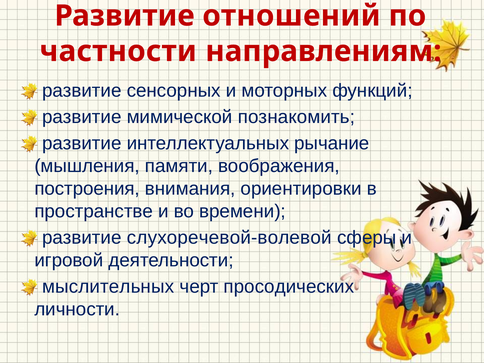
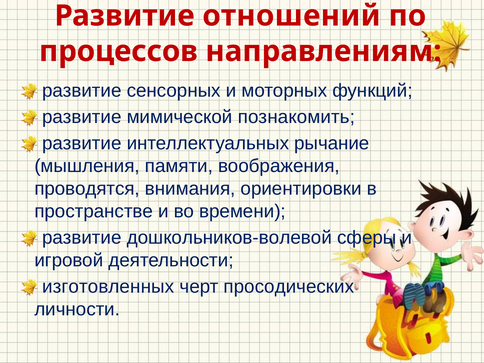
частности: частности -> процессов
построения: построения -> проводятся
слухоречевой-волевой: слухоречевой-волевой -> дошкольников-волевой
мыслительных: мыслительных -> изготовленных
